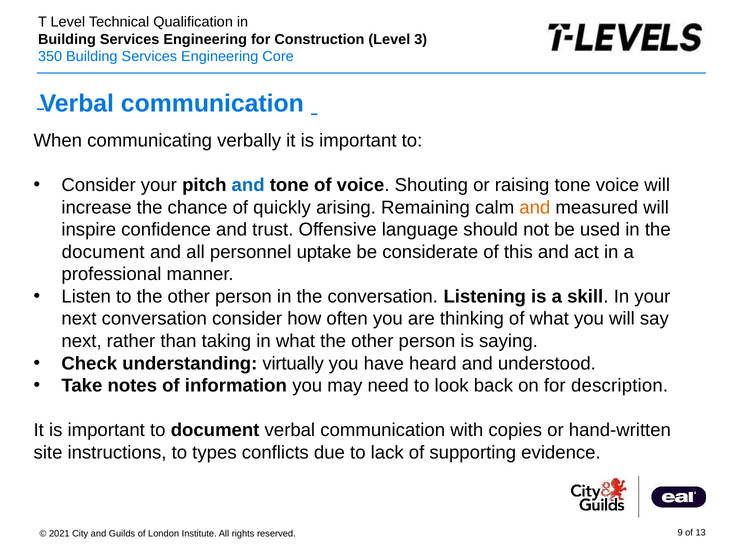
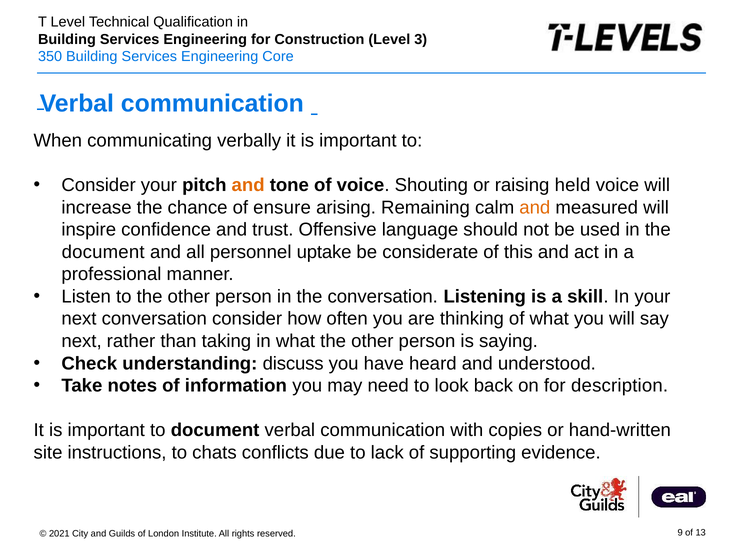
and at (248, 185) colour: blue -> orange
raising tone: tone -> held
quickly: quickly -> ensure
virtually: virtually -> discuss
types: types -> chats
